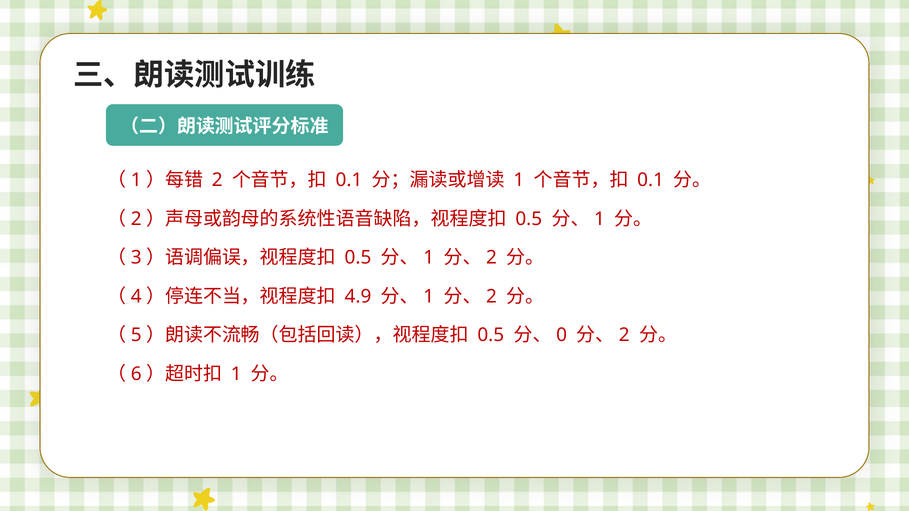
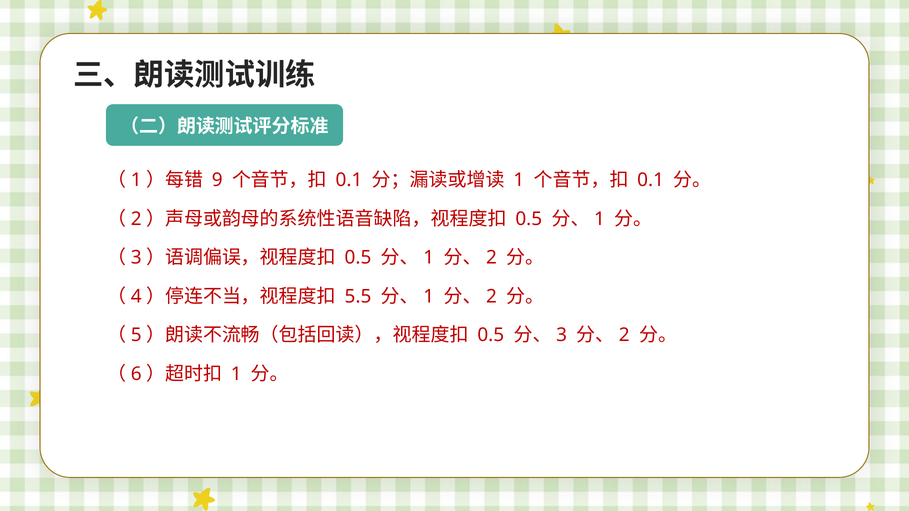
2 at (217, 180): 2 -> 9
4.9: 4.9 -> 5.5
0 at (562, 335): 0 -> 3
